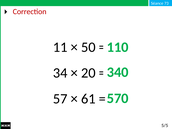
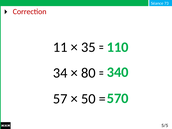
50: 50 -> 35
20: 20 -> 80
61: 61 -> 50
